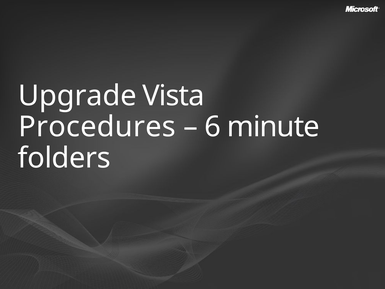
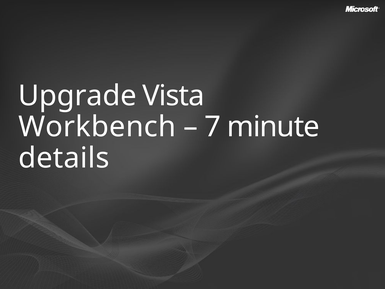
Procedures: Procedures -> Workbench
6: 6 -> 7
folders: folders -> details
